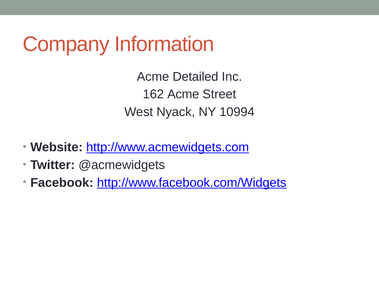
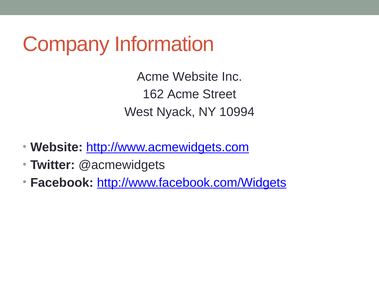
Acme Detailed: Detailed -> Website
